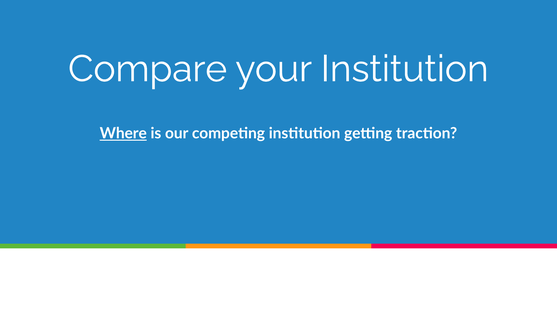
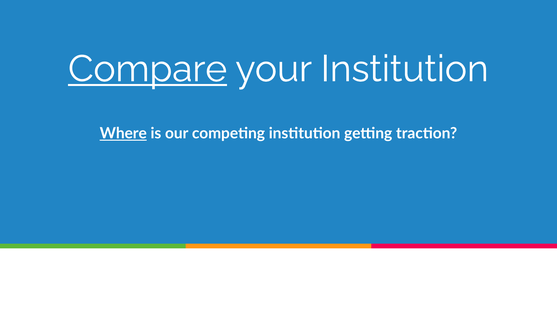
Compare underline: none -> present
